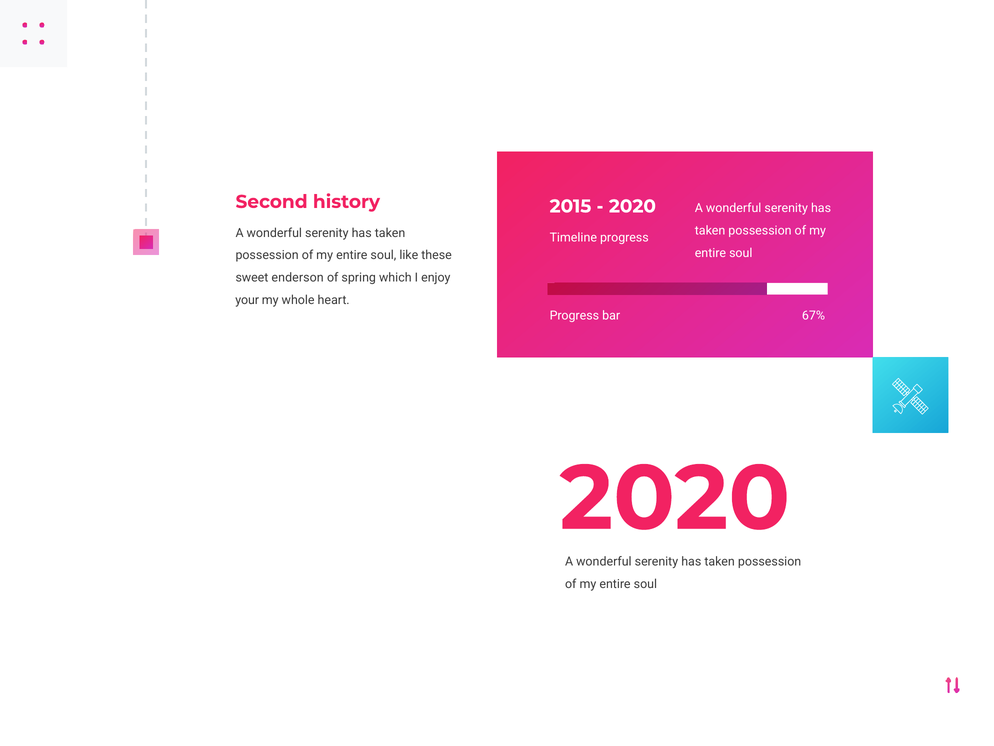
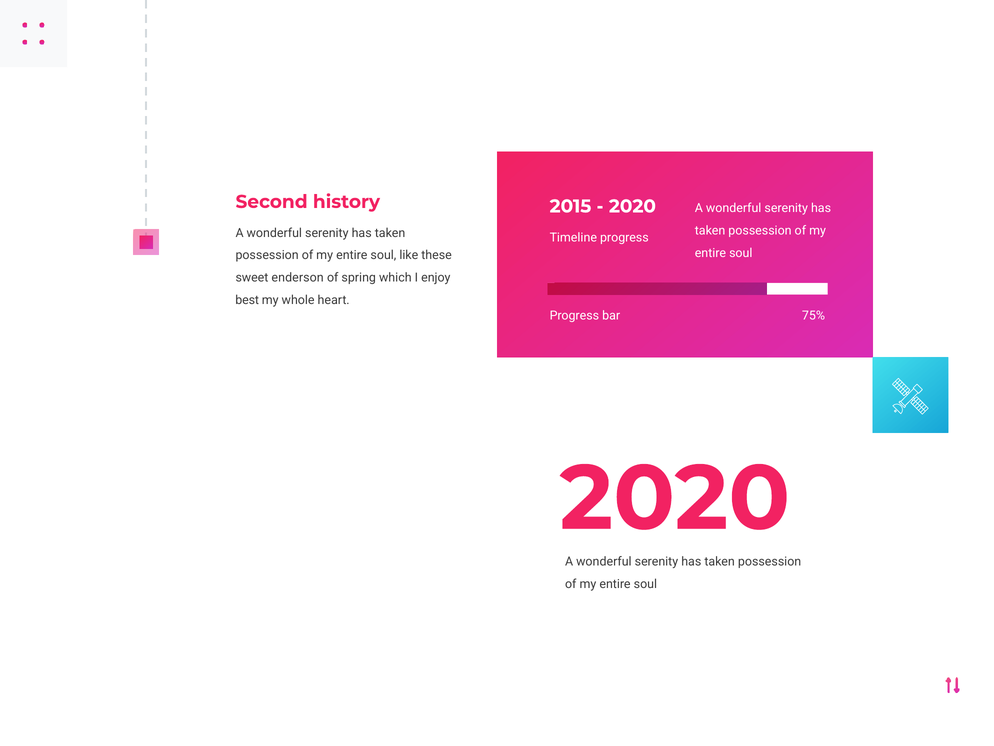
your: your -> best
67%: 67% -> 75%
